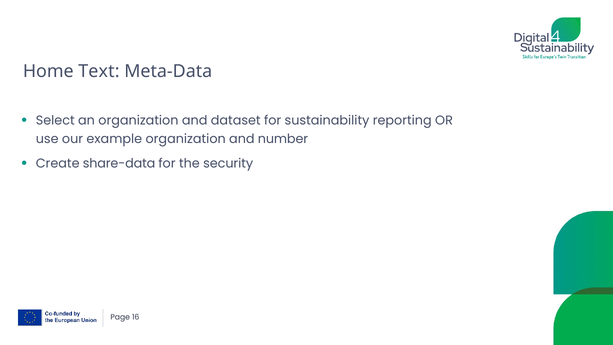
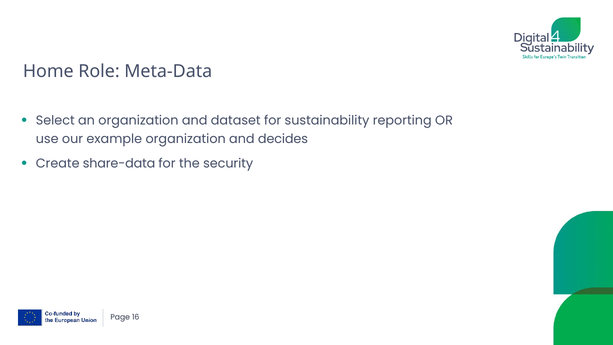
Text: Text -> Role
number: number -> decides
